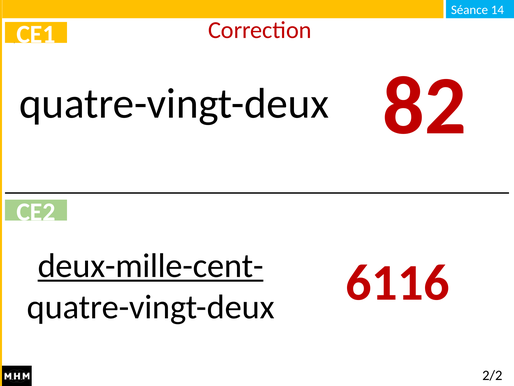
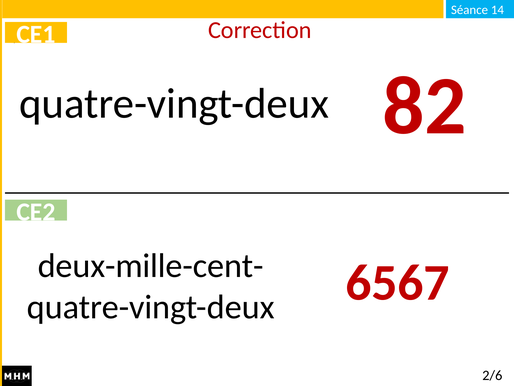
deux-mille-cent- underline: present -> none
6116: 6116 -> 6567
2/2: 2/2 -> 2/6
